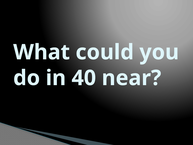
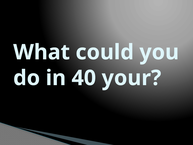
near: near -> your
